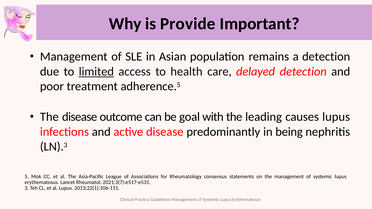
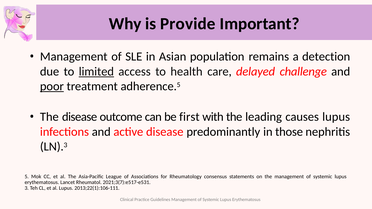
delayed detection: detection -> challenge
poor underline: none -> present
goal: goal -> first
being: being -> those
